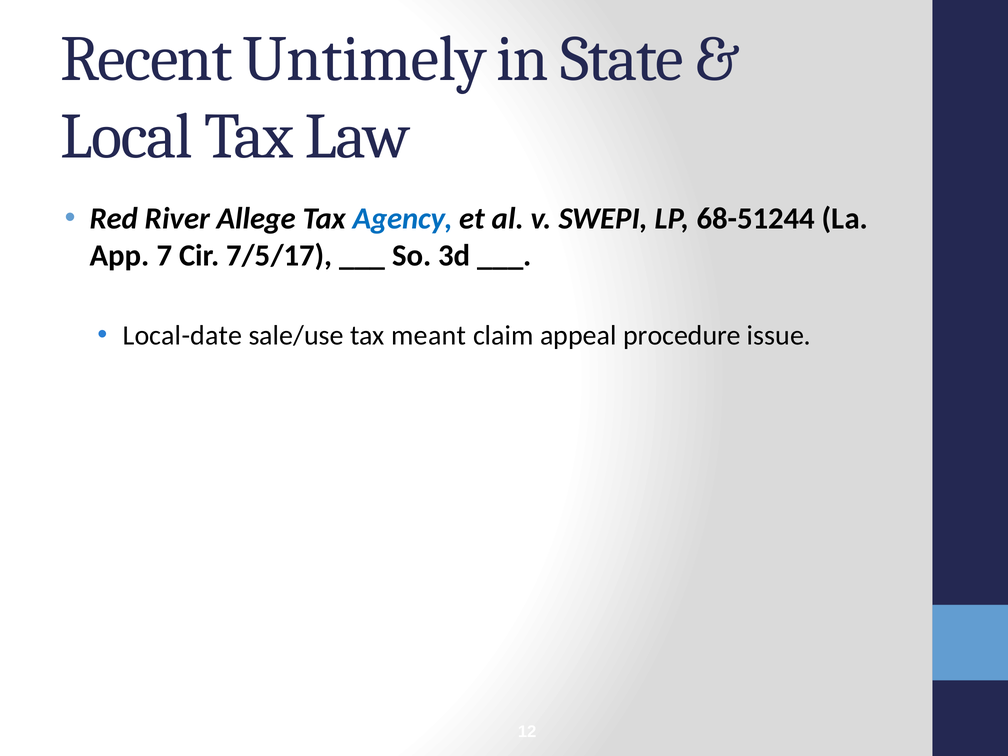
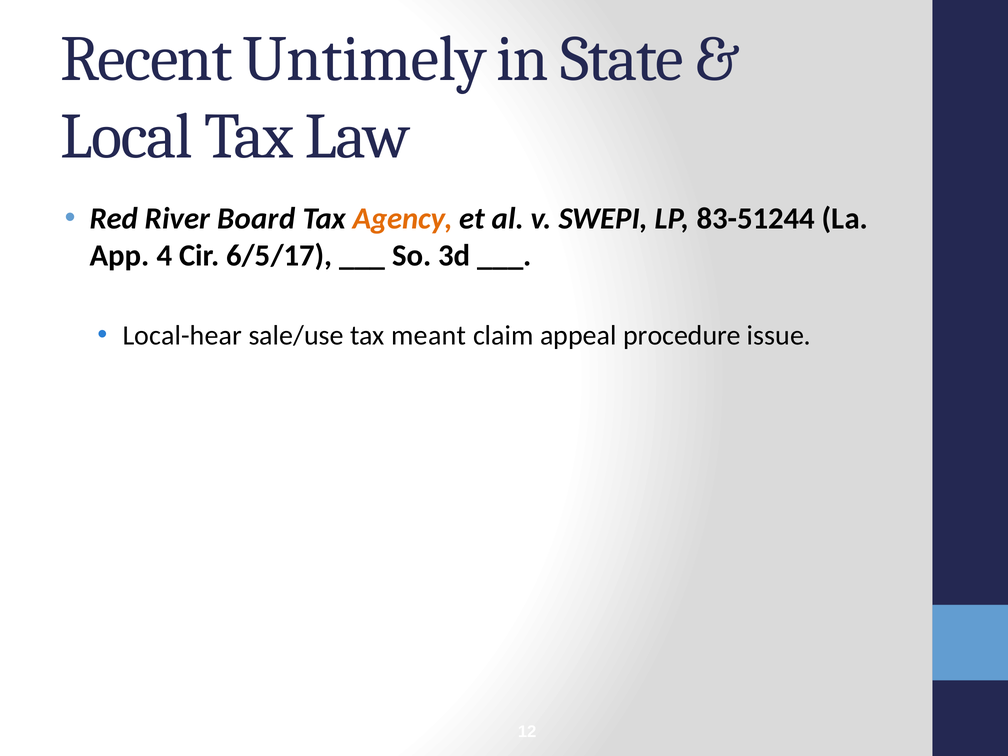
Allege: Allege -> Board
Agency colour: blue -> orange
68-51244: 68-51244 -> 83-51244
7: 7 -> 4
7/5/17: 7/5/17 -> 6/5/17
Local-date: Local-date -> Local-hear
